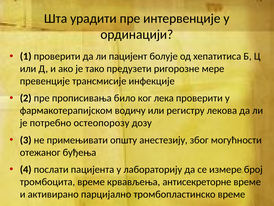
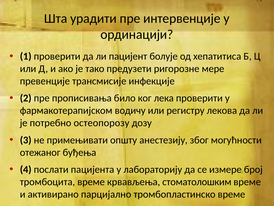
антисекреторне: антисекреторне -> стоматолошким
